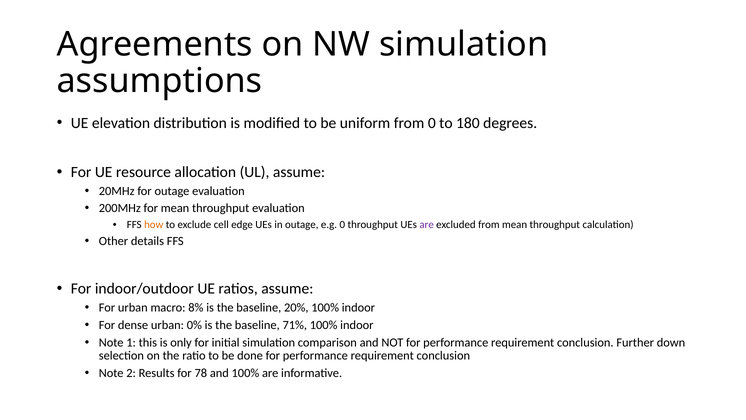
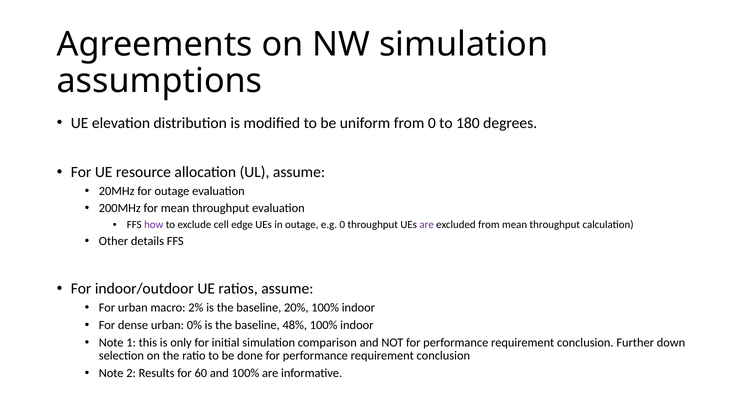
how colour: orange -> purple
8%: 8% -> 2%
71%: 71% -> 48%
78: 78 -> 60
